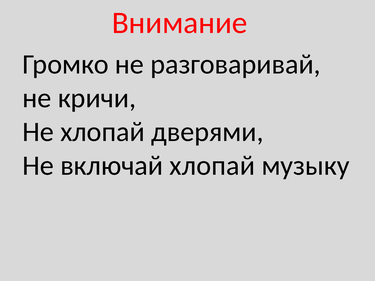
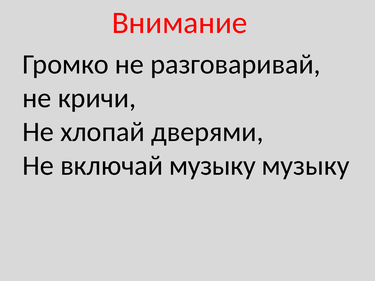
включай хлопай: хлопай -> музыку
